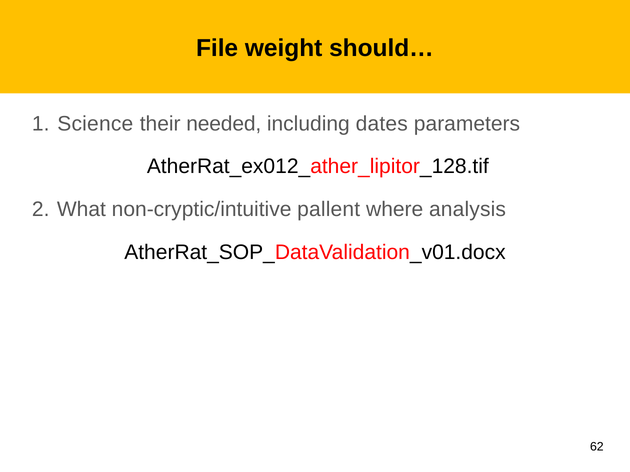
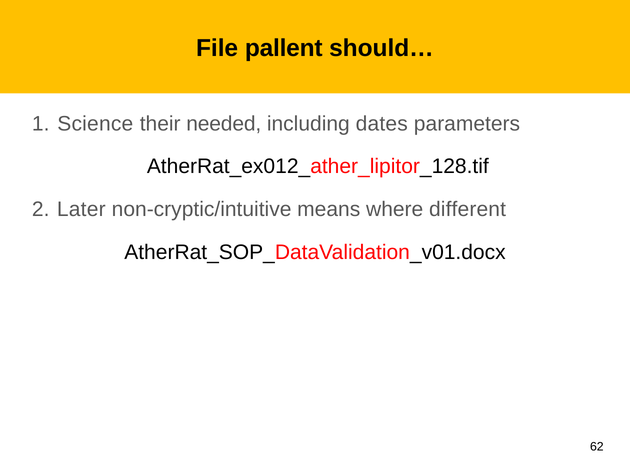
weight: weight -> pallent
What: What -> Later
pallent: pallent -> means
analysis: analysis -> different
